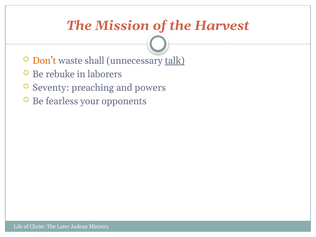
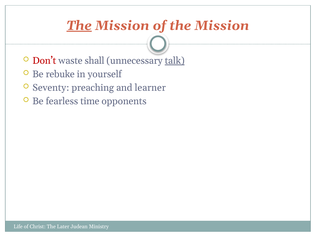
The at (79, 26) underline: none -> present
of the Harvest: Harvest -> Mission
Don’t colour: orange -> red
laborers: laborers -> yourself
powers: powers -> learner
your: your -> time
